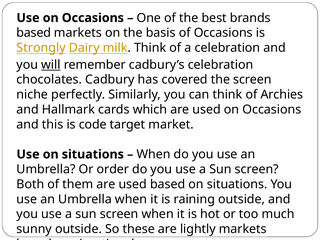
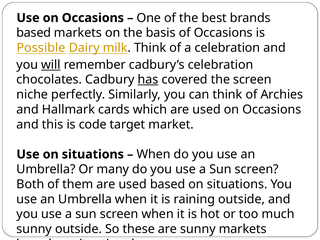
Strongly: Strongly -> Possible
has underline: none -> present
order: order -> many
are lightly: lightly -> sunny
